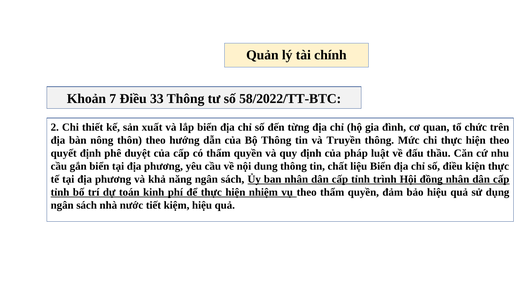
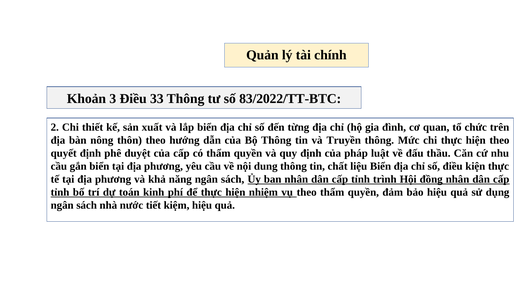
7: 7 -> 3
58/2022/TT-BTC: 58/2022/TT-BTC -> 83/2022/TT-BTC
